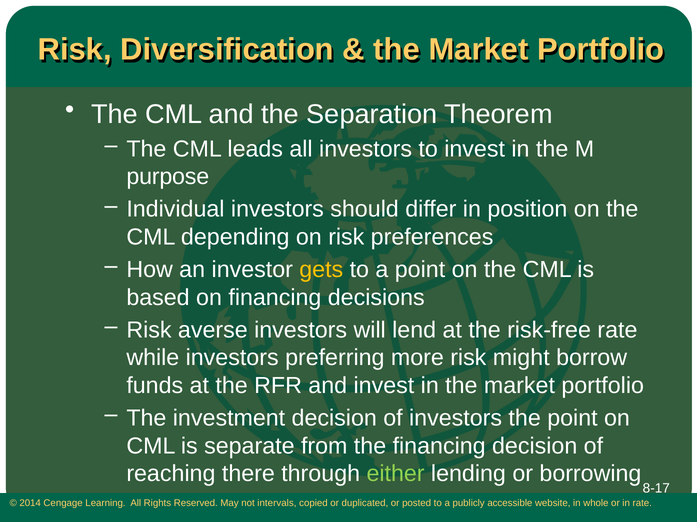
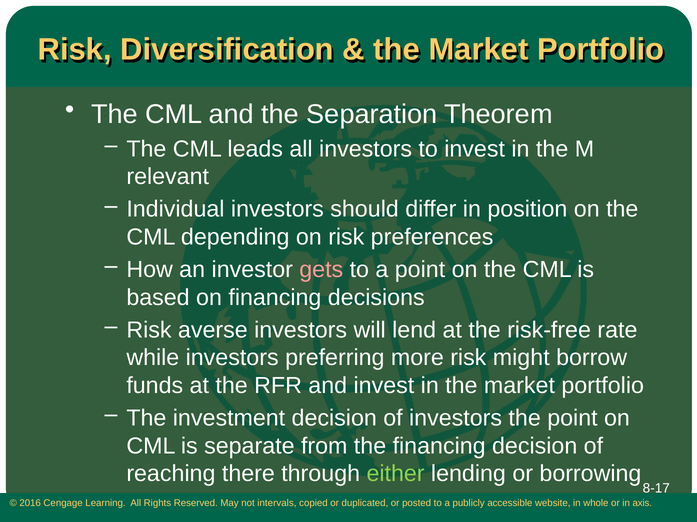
purpose: purpose -> relevant
gets colour: yellow -> pink
2014: 2014 -> 2016
in rate: rate -> axis
